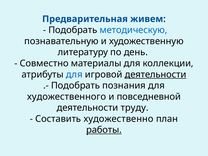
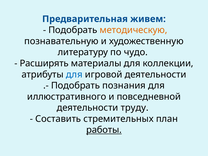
методическую colour: blue -> orange
день: день -> чудо
Совместно: Совместно -> Расширять
деятельности at (156, 74) underline: present -> none
художественного: художественного -> иллюстративного
художественно: художественно -> стремительных
